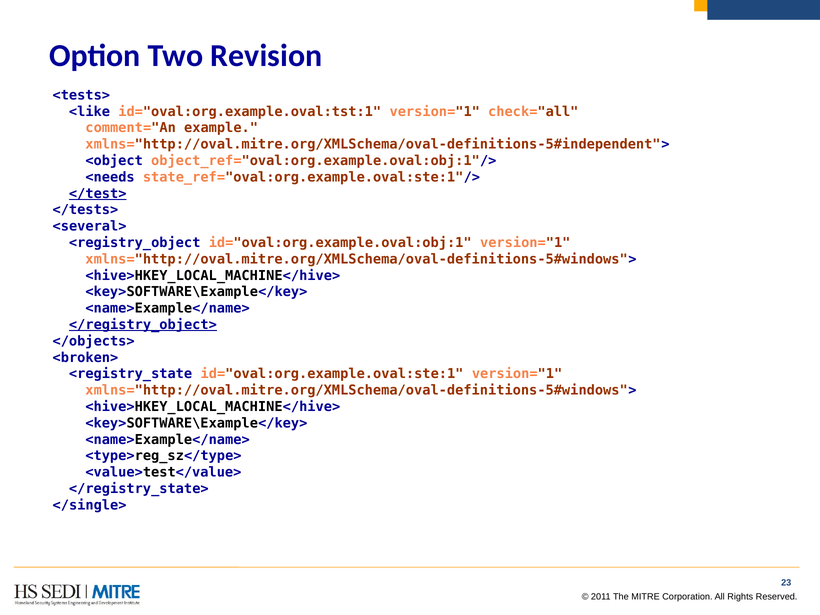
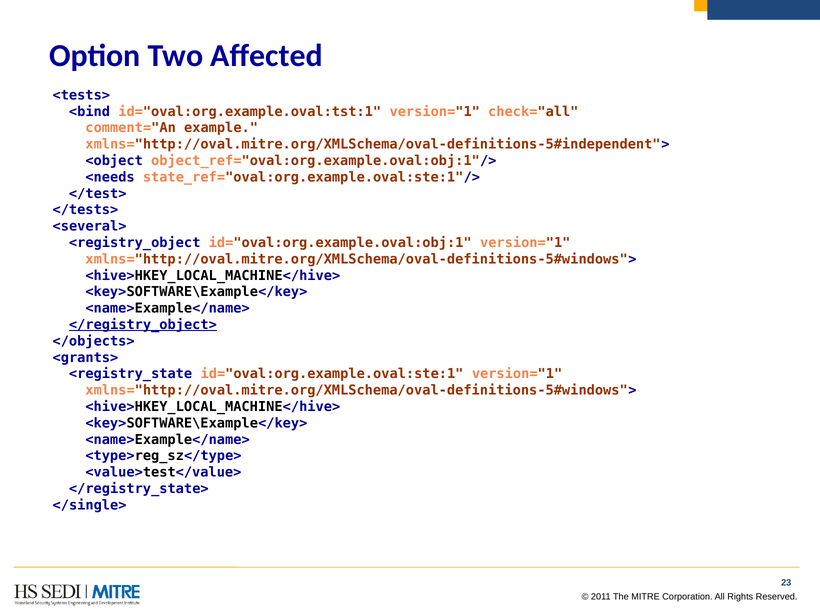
Revision: Revision -> Affected
<like: <like -> <bind
</test> underline: present -> none
<broken>: <broken> -> <grants>
